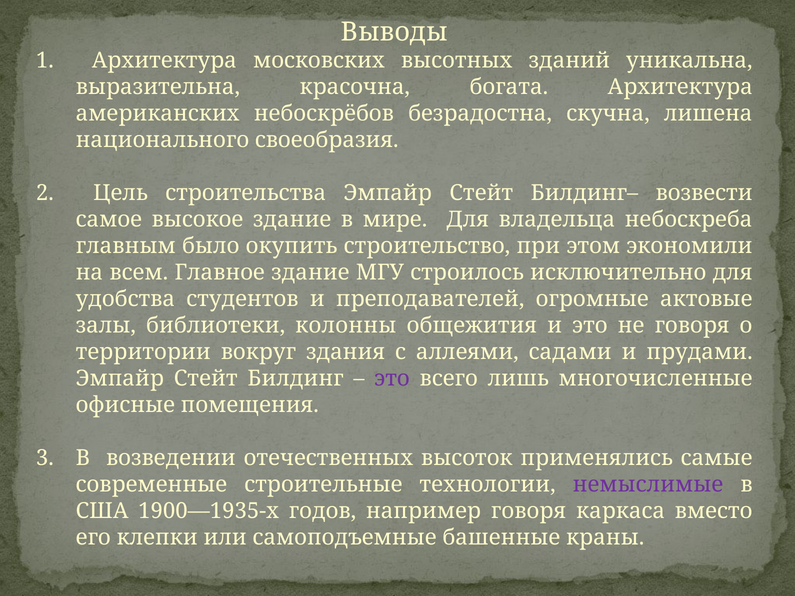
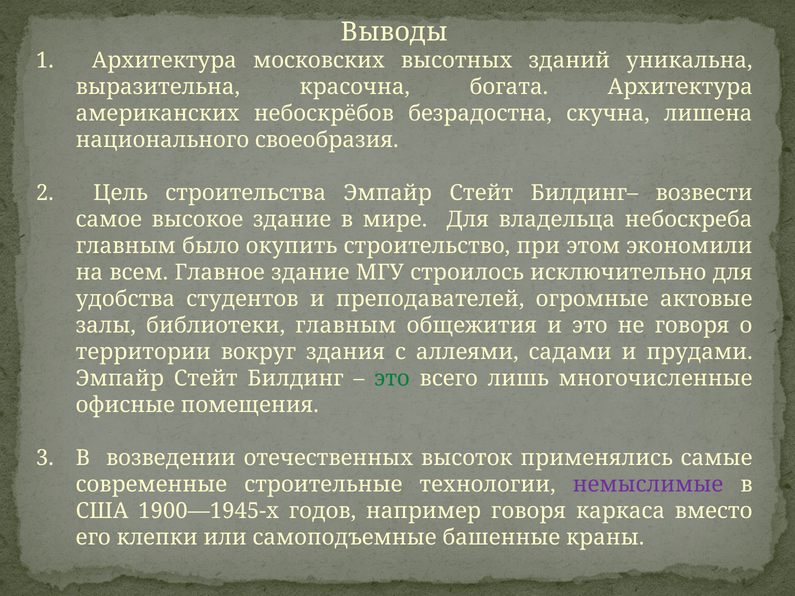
библиотеки колонны: колонны -> главным
это at (392, 379) colour: purple -> green
1900—1935-х: 1900—1935-х -> 1900—1945-х
